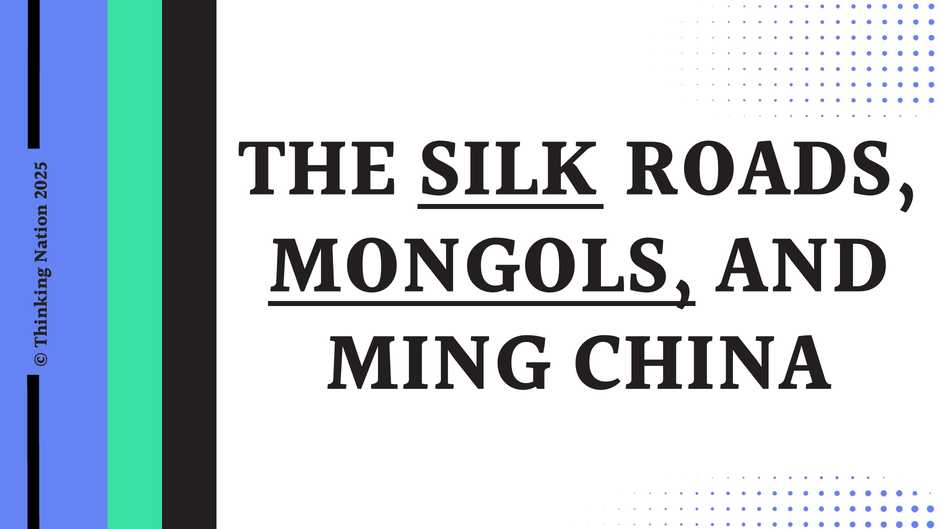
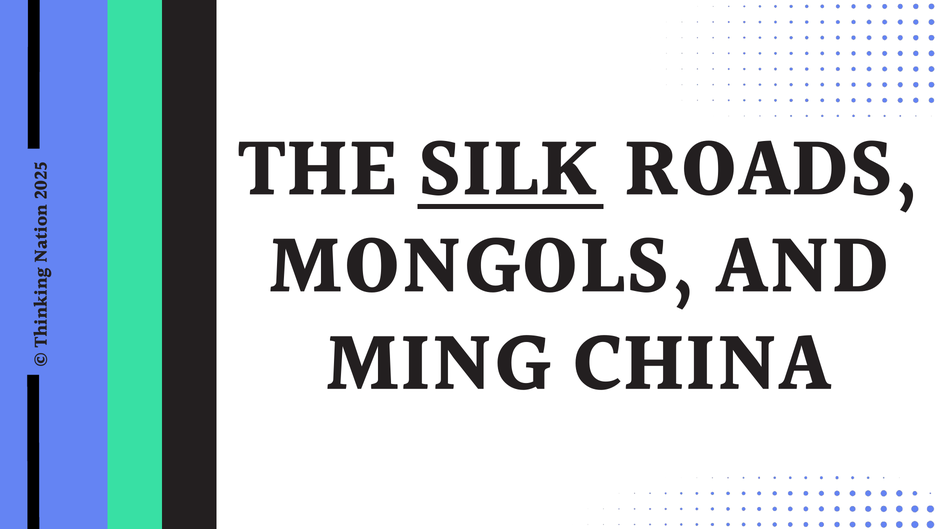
MONGOLS underline: present -> none
